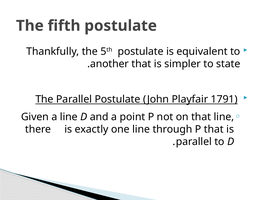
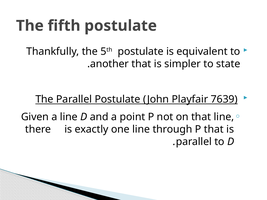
1791: 1791 -> 7639
